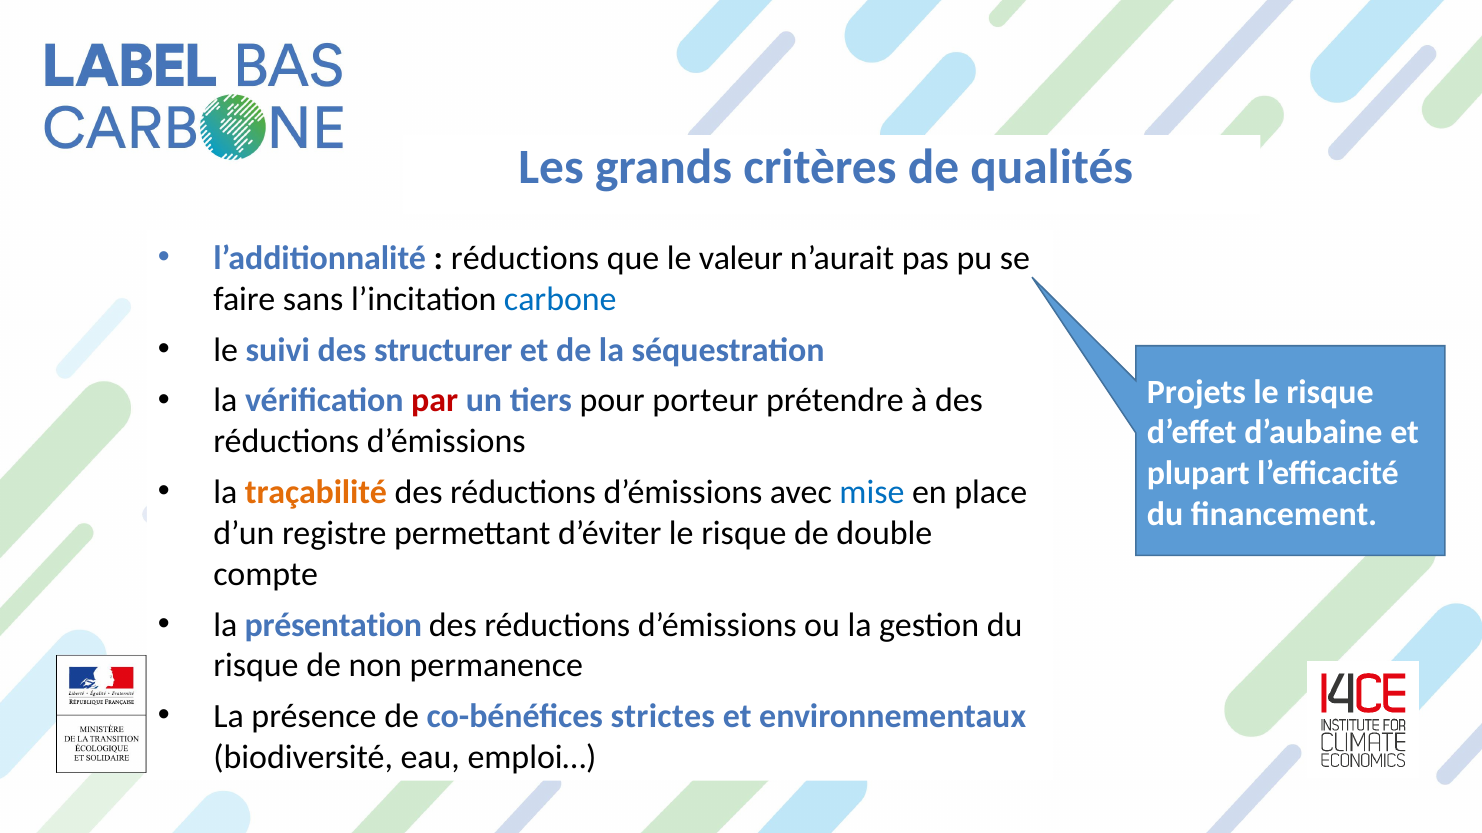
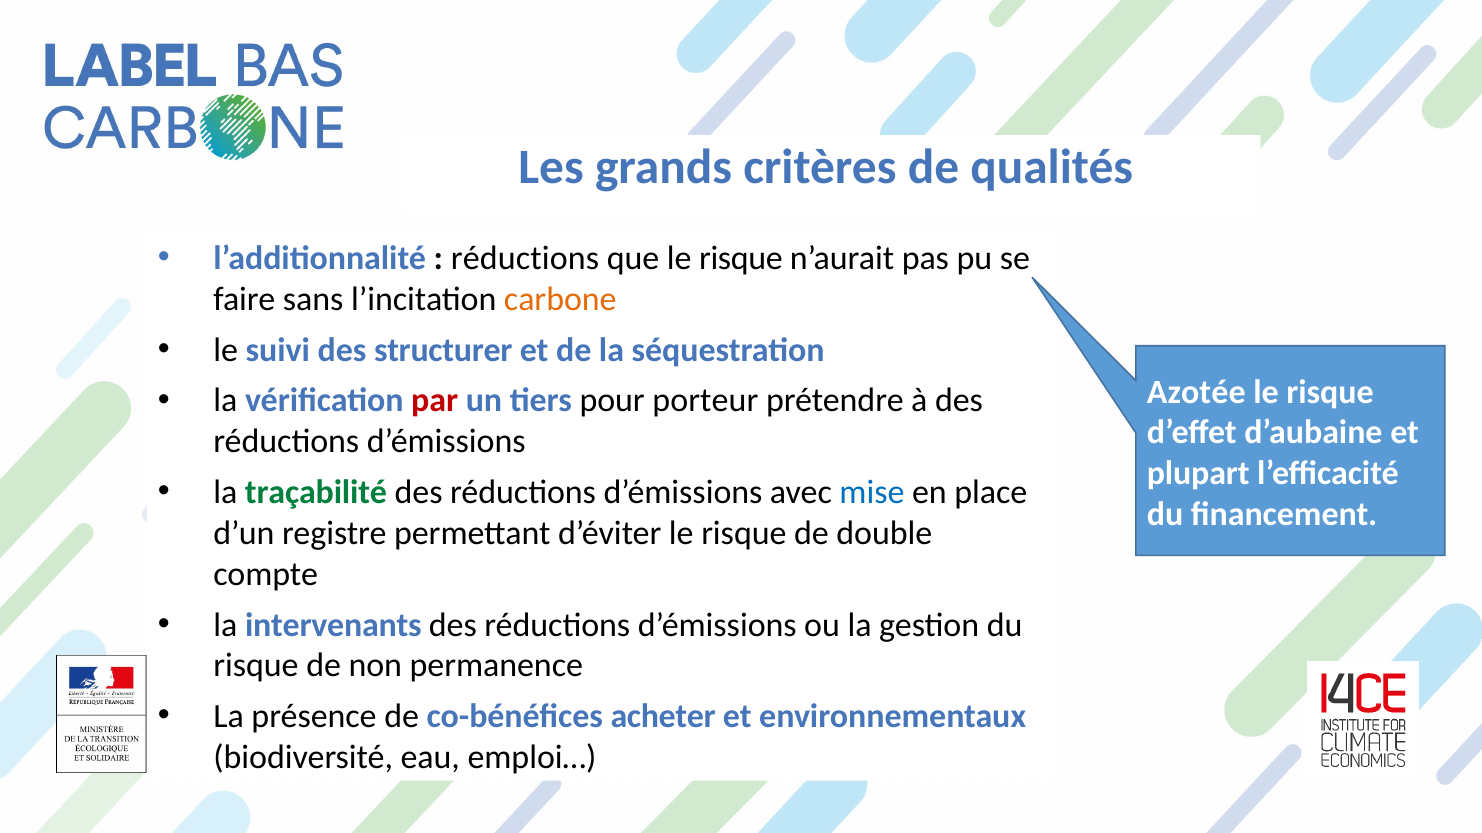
que le valeur: valeur -> risque
carbone colour: blue -> orange
Projets: Projets -> Azotée
traçabilité colour: orange -> green
présentation: présentation -> intervenants
strictes: strictes -> acheter
